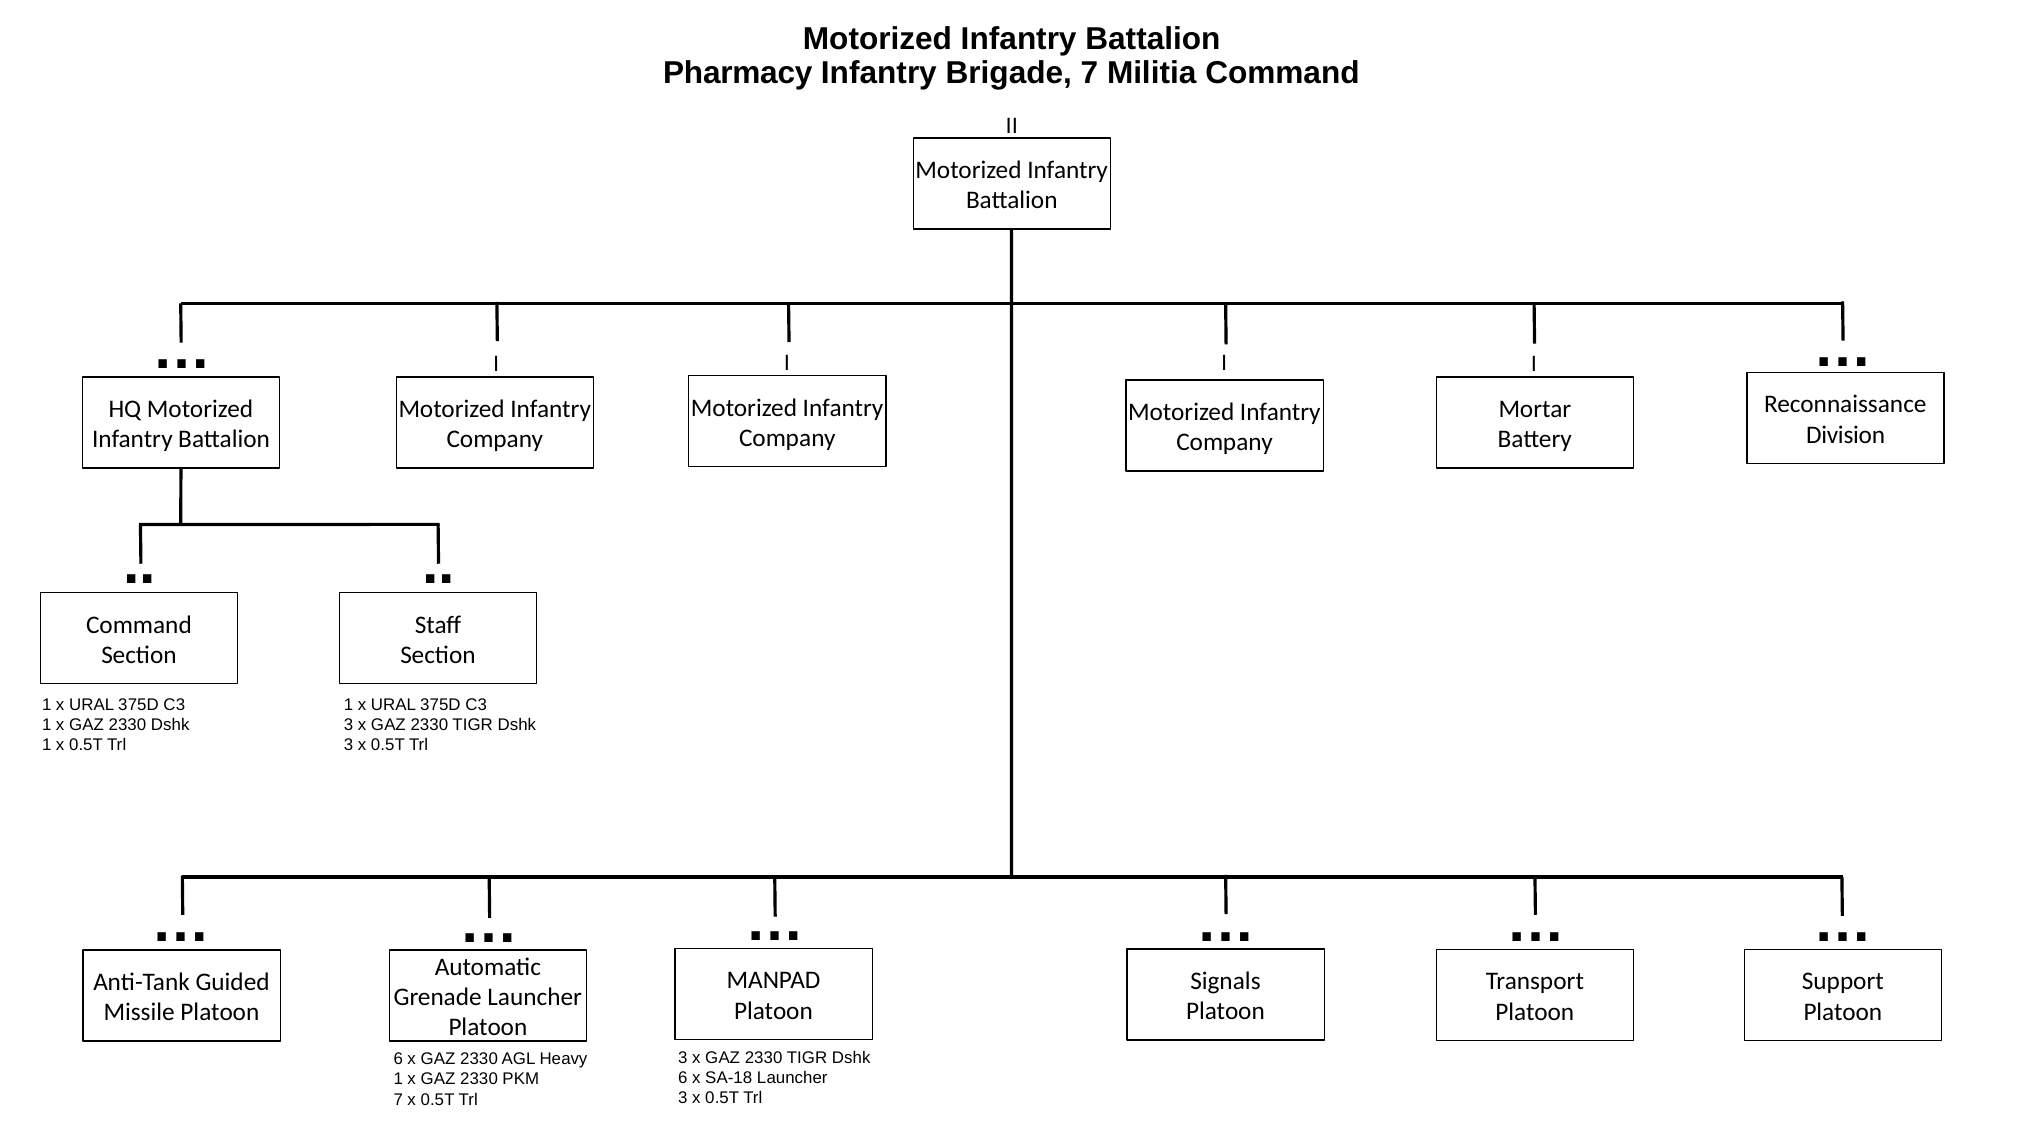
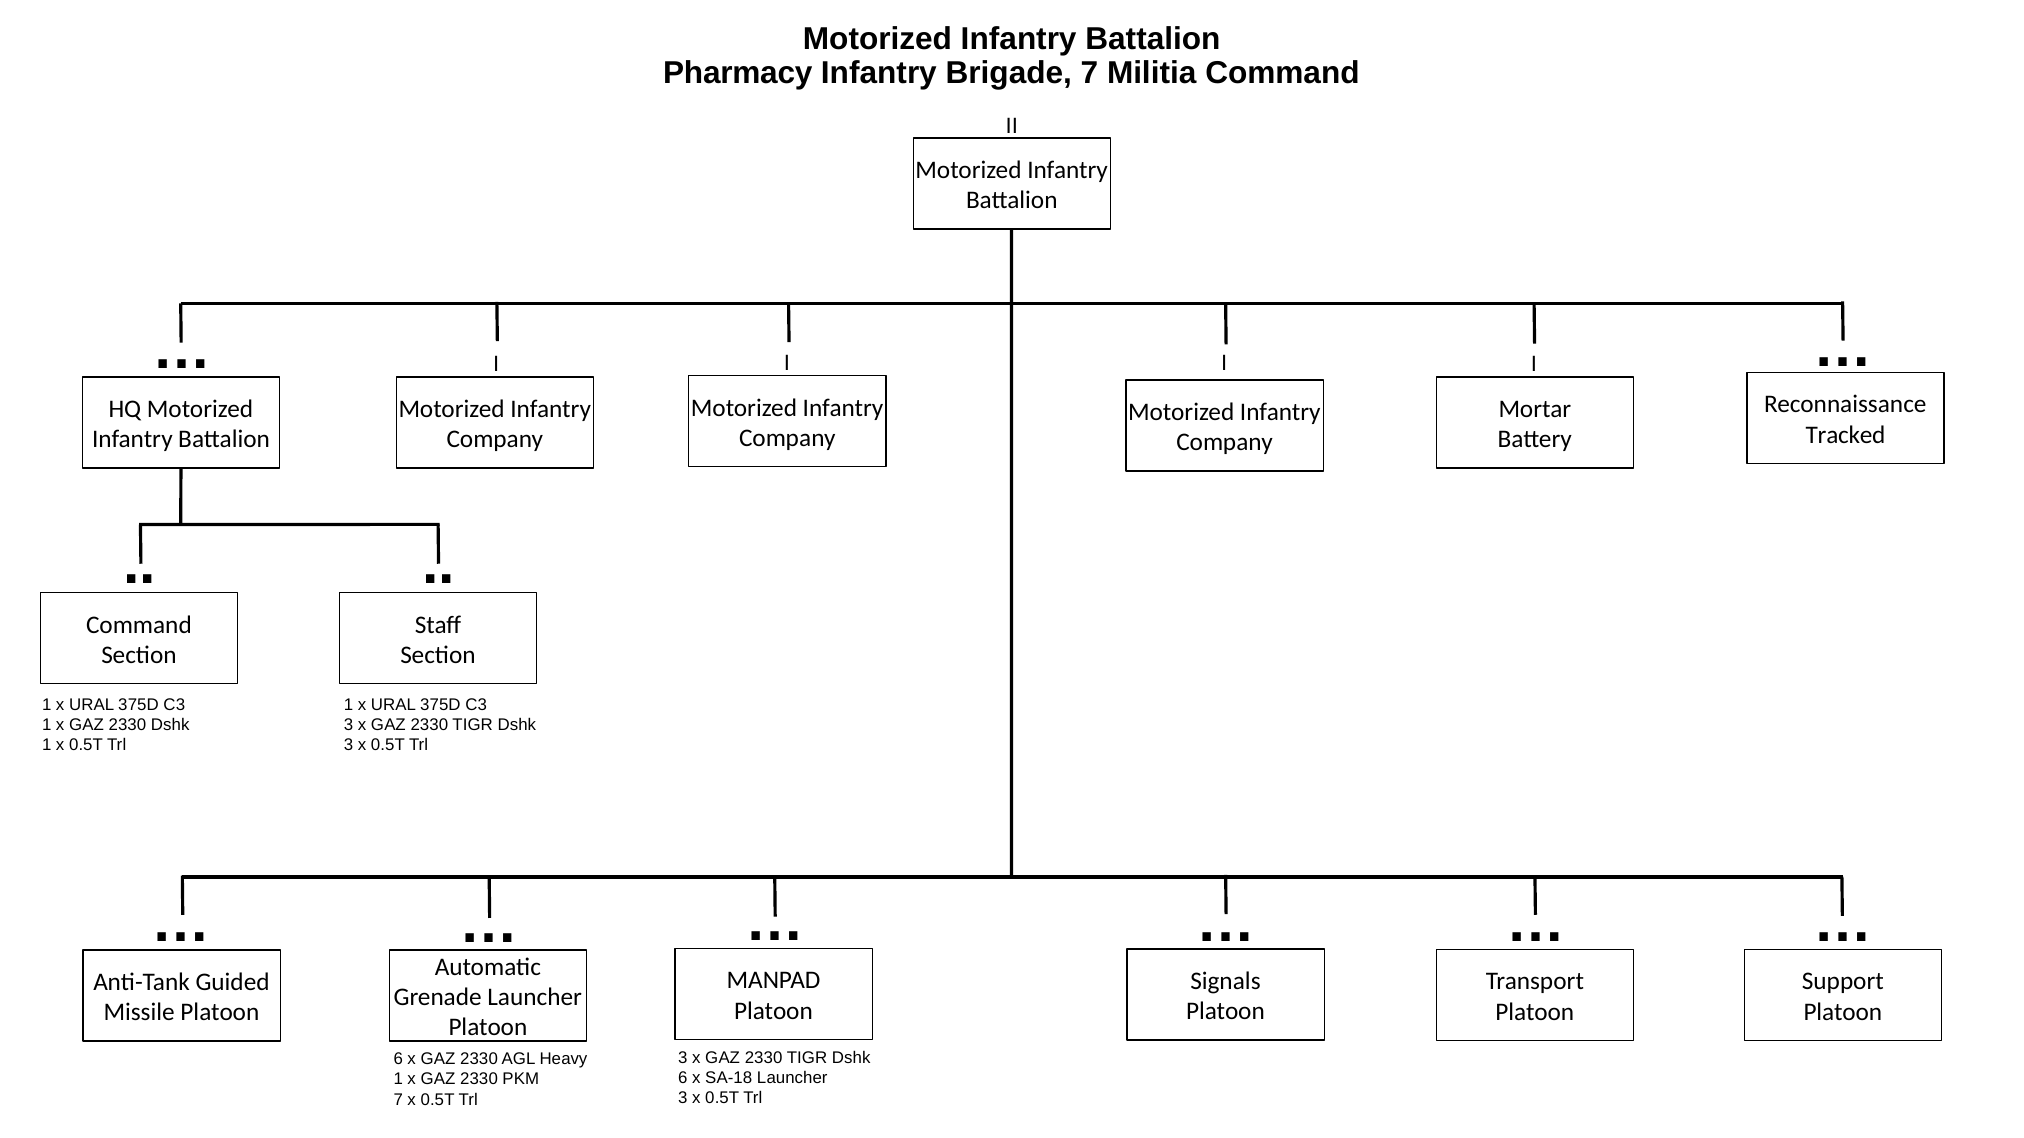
Division: Division -> Tracked
